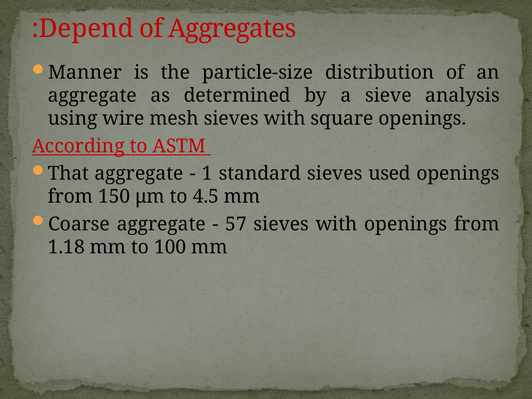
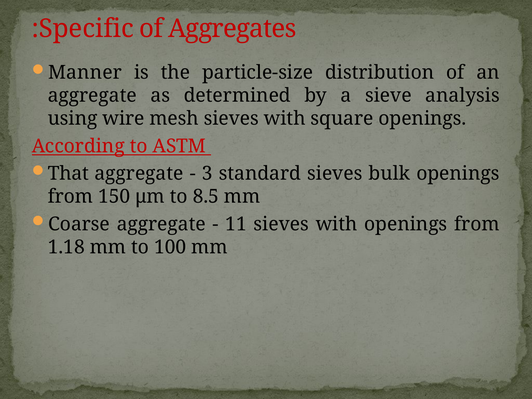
Depend: Depend -> Specific
1: 1 -> 3
used: used -> bulk
4.5: 4.5 -> 8.5
57: 57 -> 11
